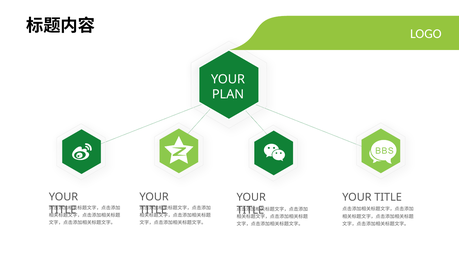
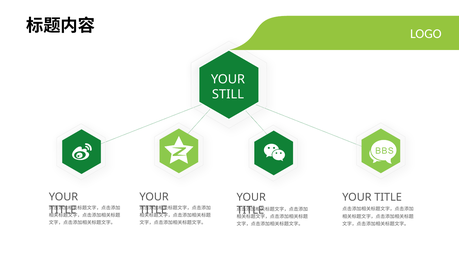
PLAN: PLAN -> STILL
